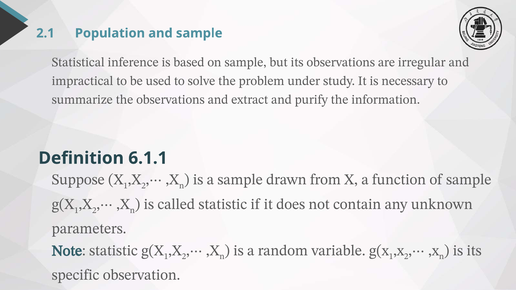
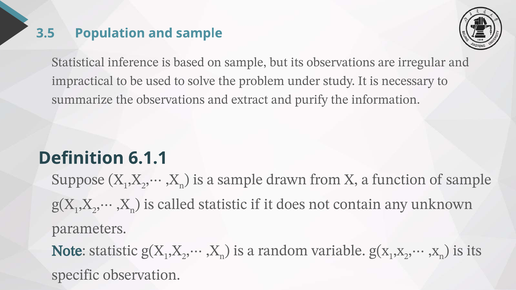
2.1: 2.1 -> 3.5
